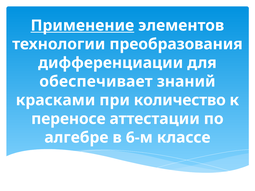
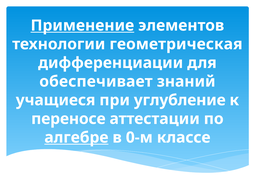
преобразования: преобразования -> геометрическая
красками: красками -> учащиеся
количество: количество -> углубление
алгебре underline: none -> present
6-м: 6-м -> 0-м
